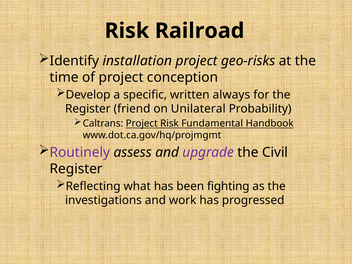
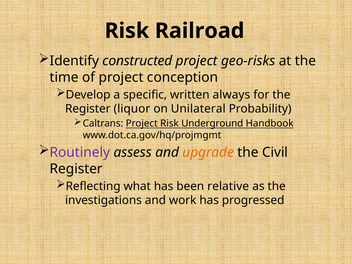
installation: installation -> constructed
friend: friend -> liquor
Fundamental: Fundamental -> Underground
upgrade colour: purple -> orange
fighting: fighting -> relative
